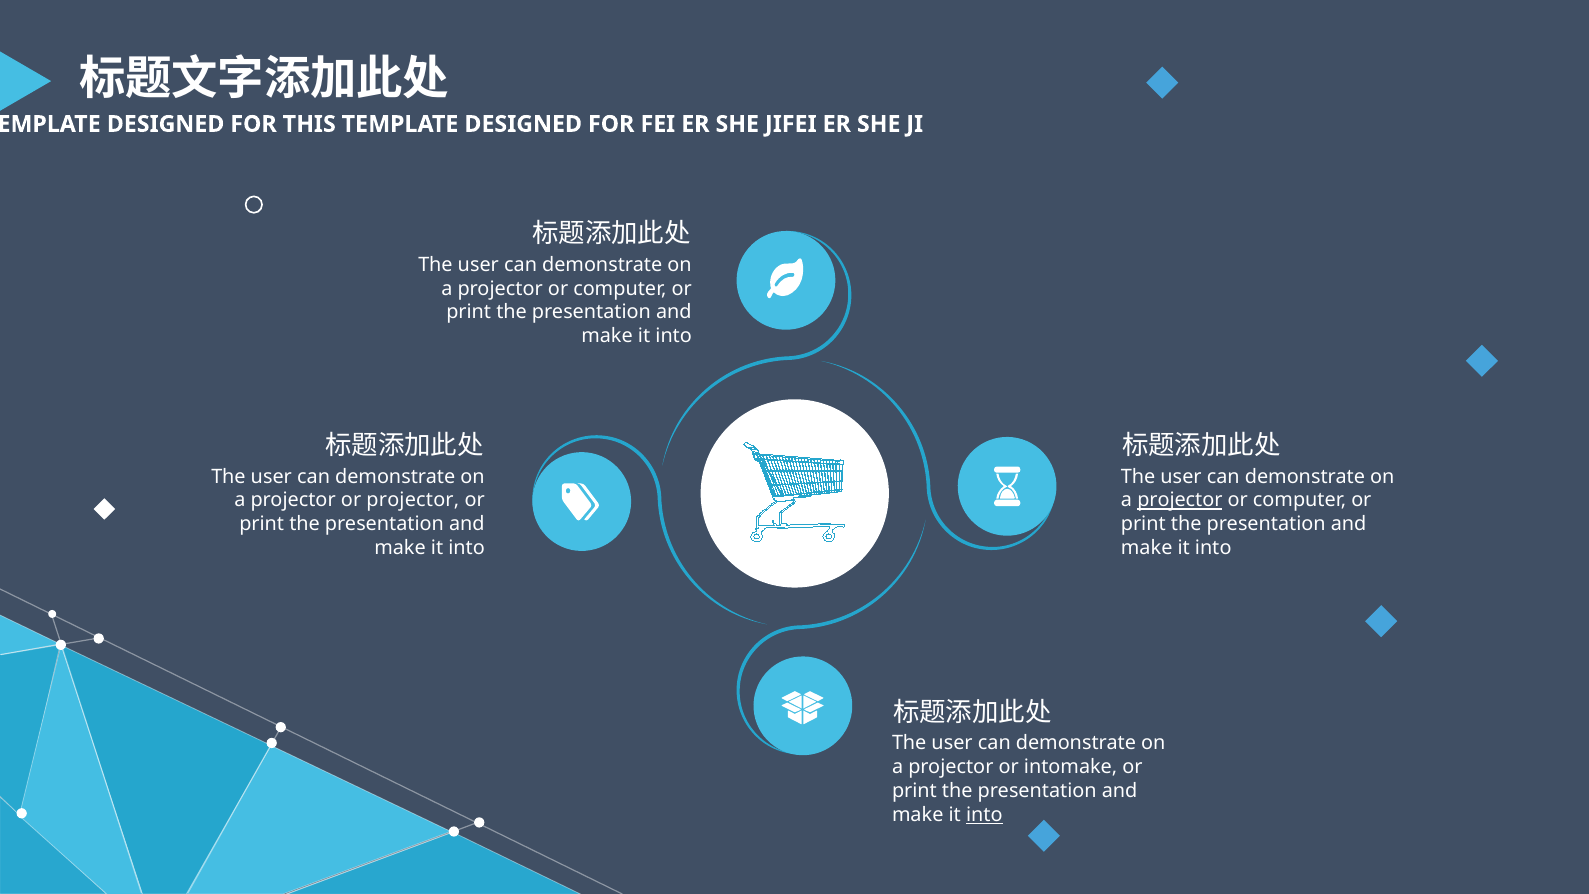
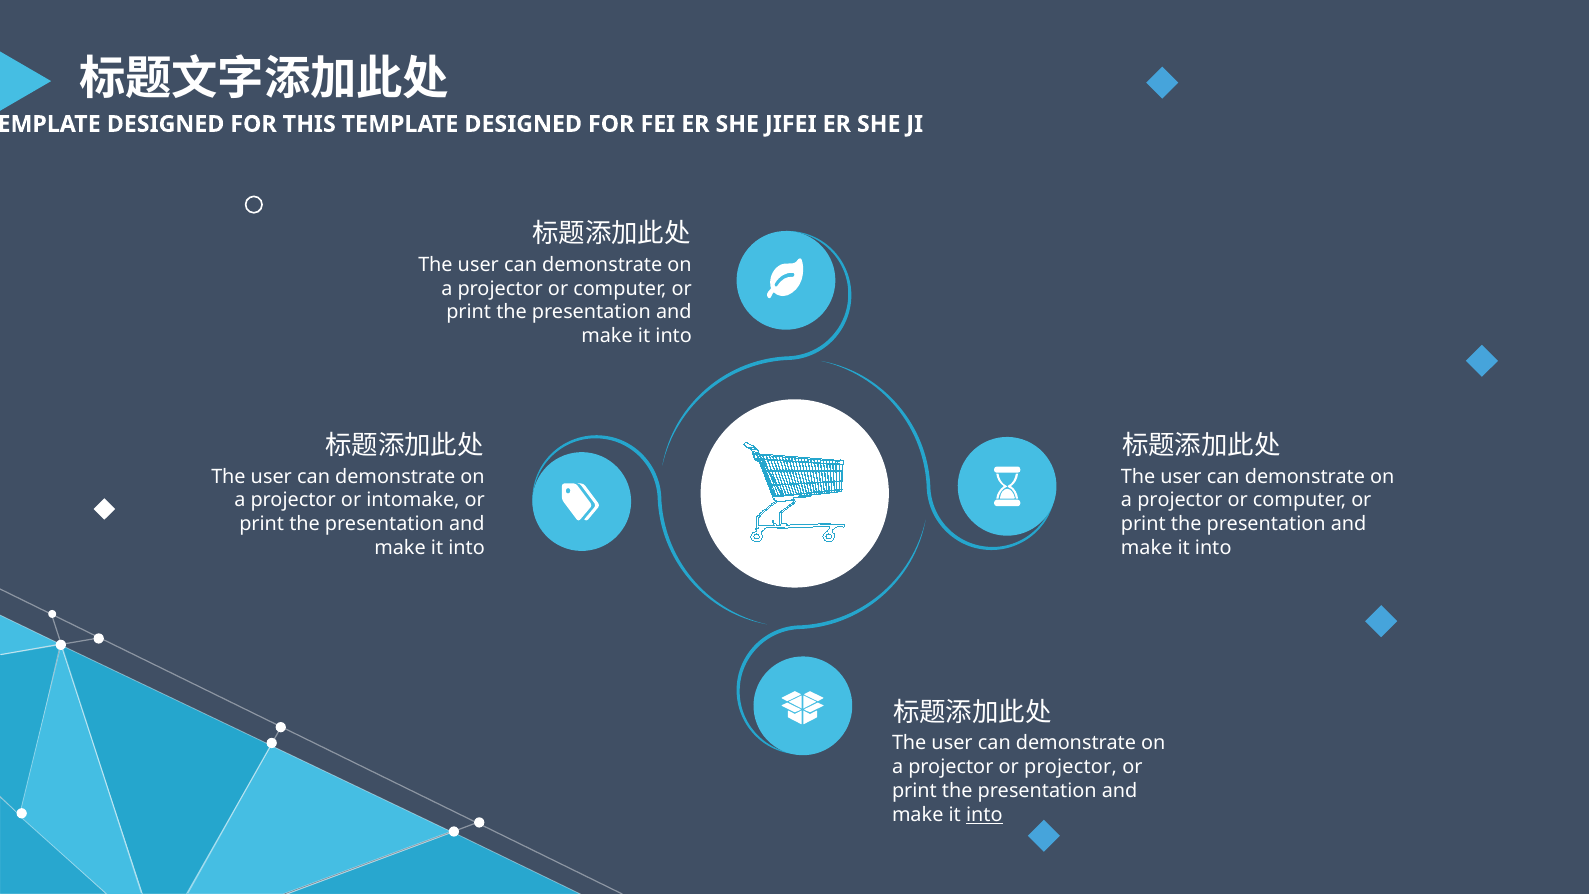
or projector: projector -> intomake
projector at (1180, 500) underline: present -> none
or intomake: intomake -> projector
